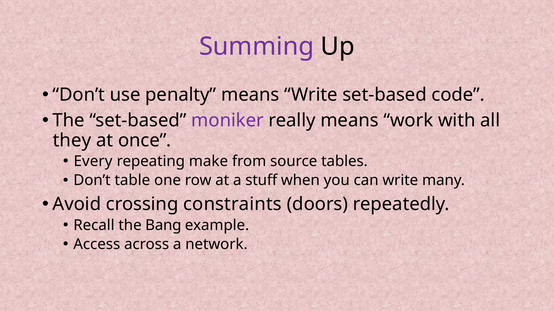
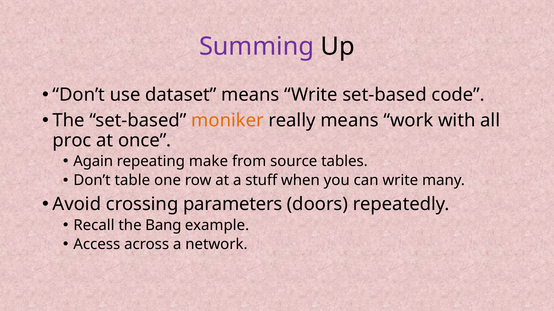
penalty: penalty -> dataset
moniker colour: purple -> orange
they: they -> proc
Every: Every -> Again
constraints: constraints -> parameters
